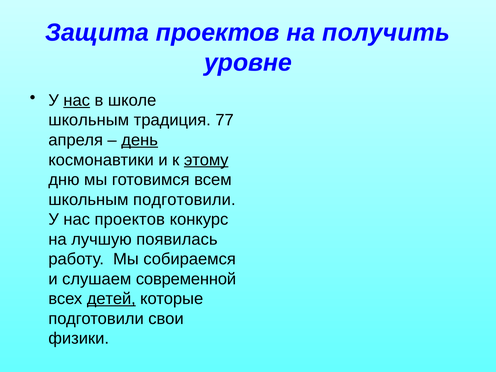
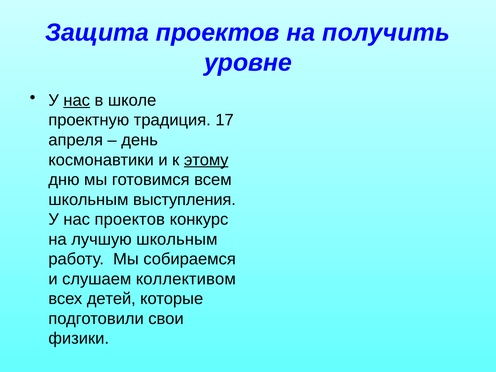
школьным at (89, 120): школьным -> проектную
77: 77 -> 17
день underline: present -> none
школьным подготовили: подготовили -> выступления
лучшую появилась: появилась -> школьным
современной: современной -> коллективом
детей underline: present -> none
